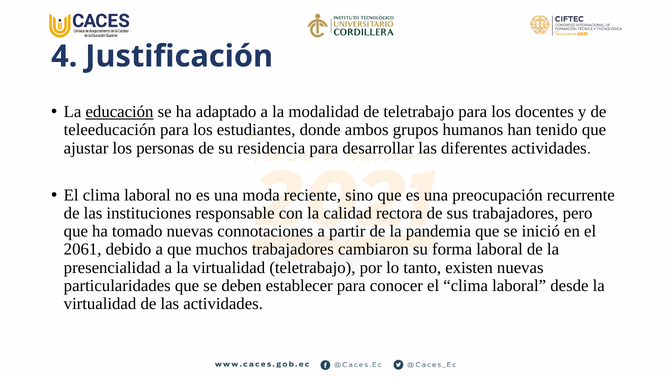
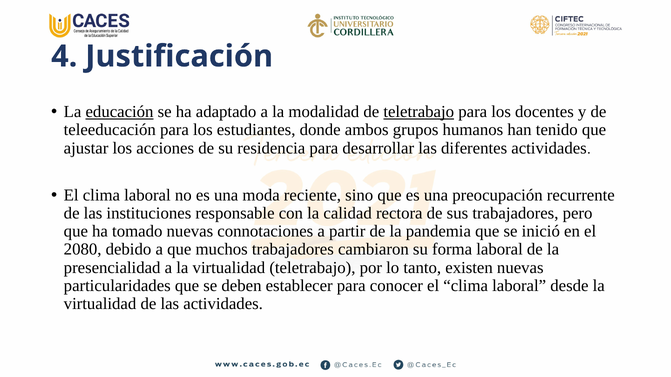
teletrabajo at (419, 112) underline: none -> present
personas: personas -> acciones
2061: 2061 -> 2080
